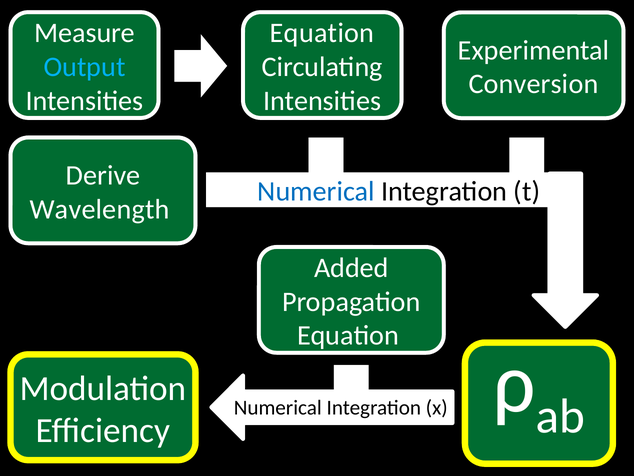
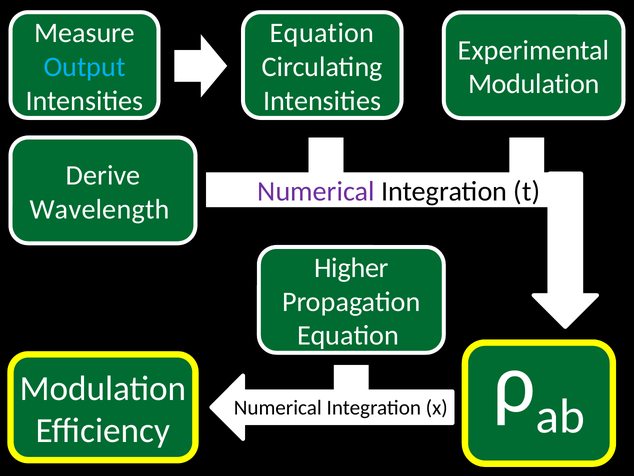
Conversion at (533, 84): Conversion -> Modulation
Numerical at (316, 191) colour: blue -> purple
Added: Added -> Higher
